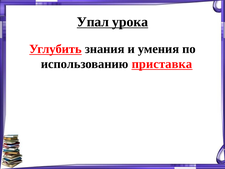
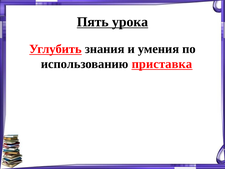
Упал: Упал -> Пять
